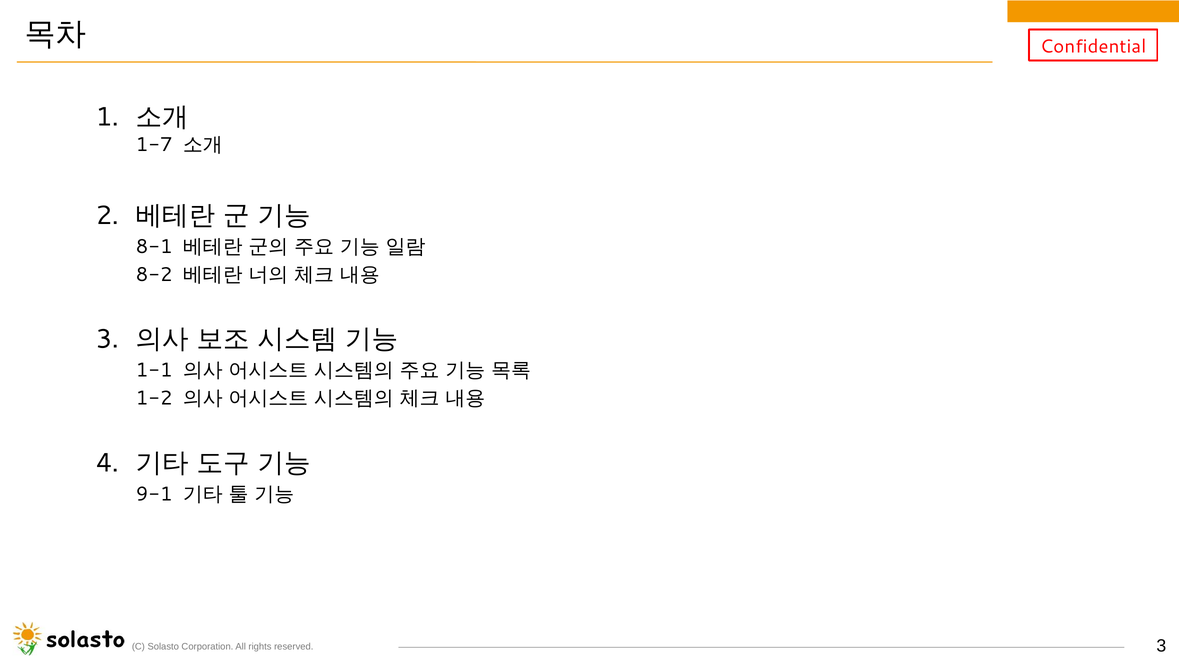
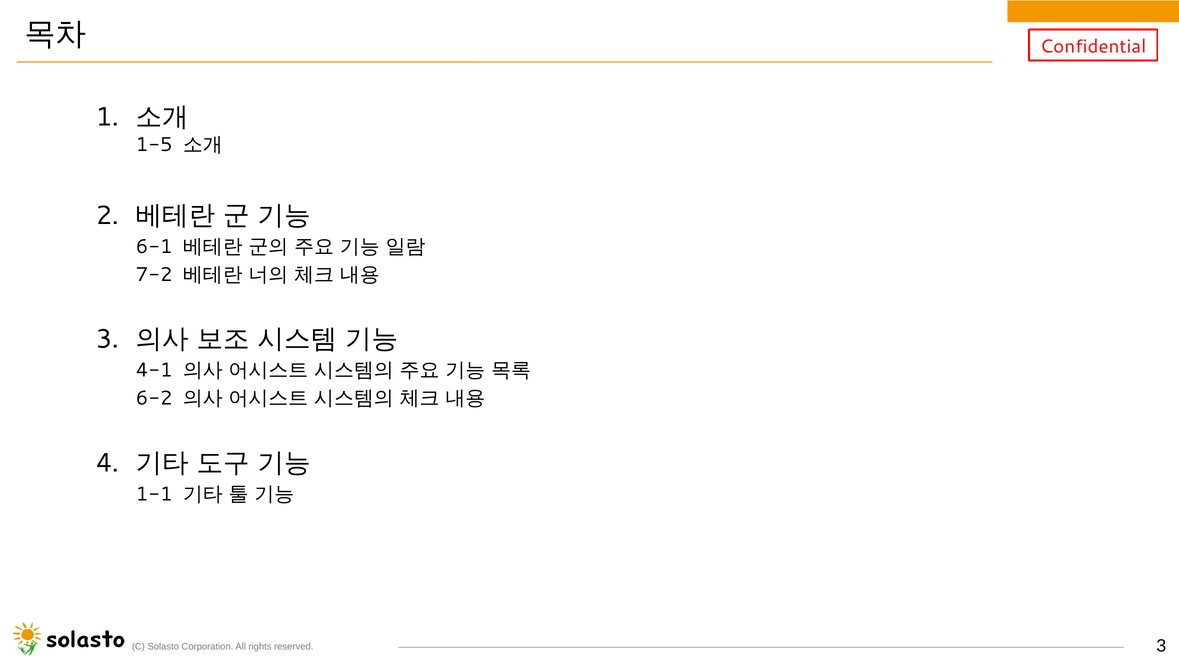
1-7: 1-7 -> 1-5
8-1: 8-1 -> 6-1
8-2: 8-2 -> 7-2
1-1: 1-1 -> 4-1
1-2: 1-2 -> 6-2
9-1: 9-1 -> 1-1
